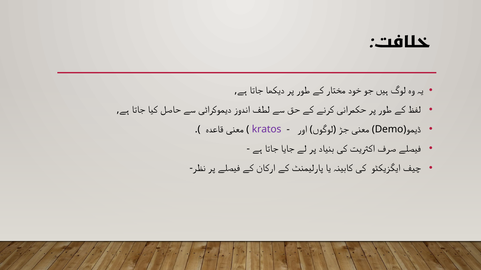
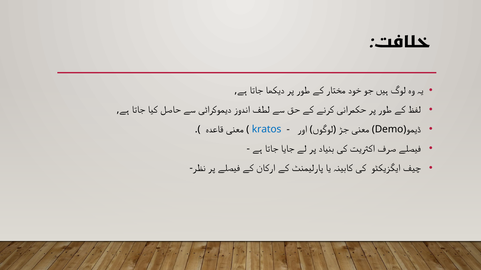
kratos colour: purple -> blue
